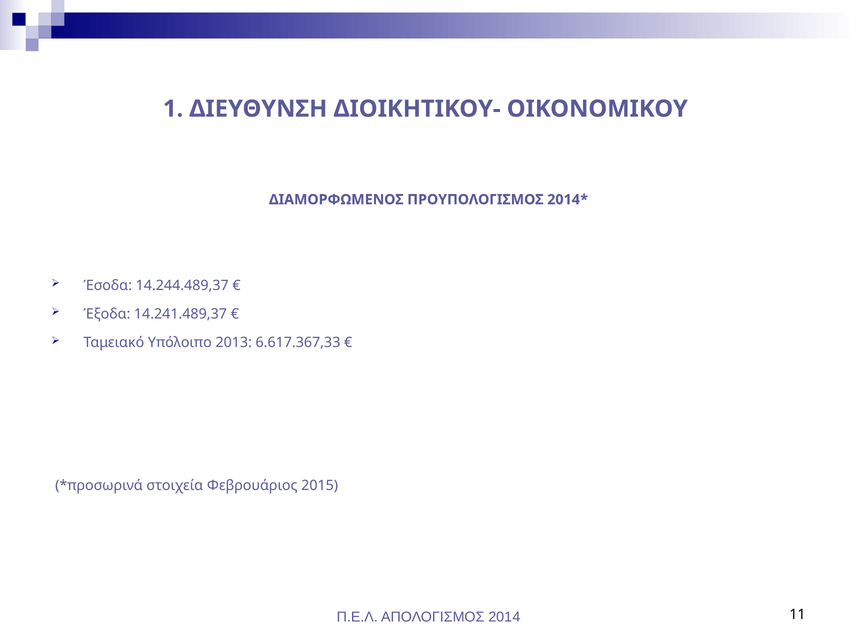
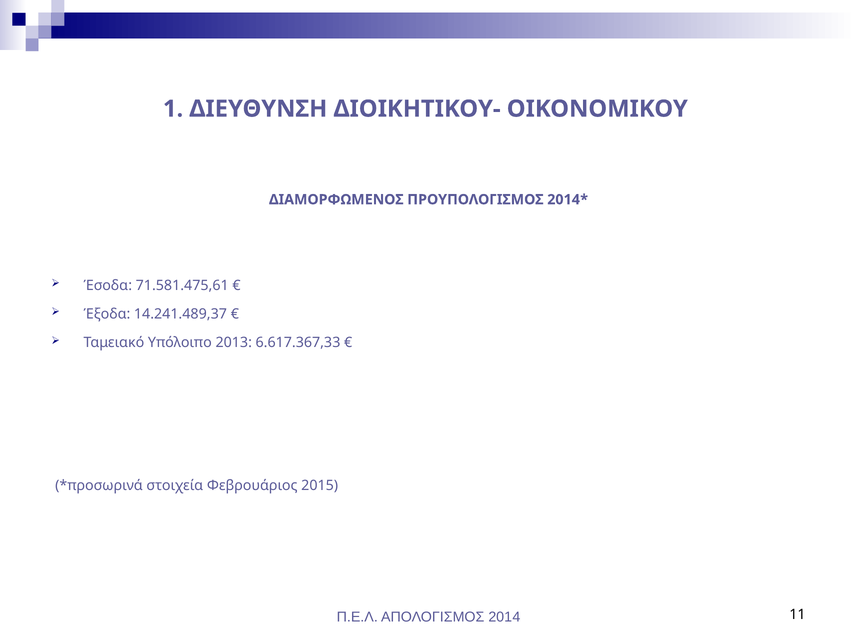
14.244.489,37: 14.244.489,37 -> 71.581.475,61
